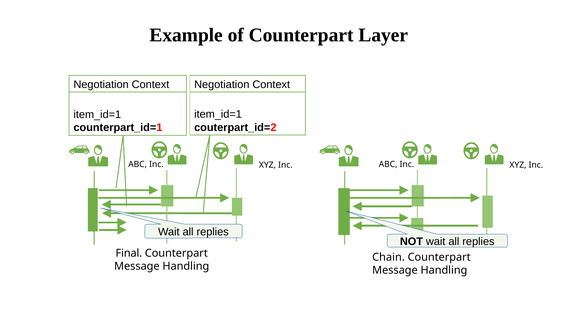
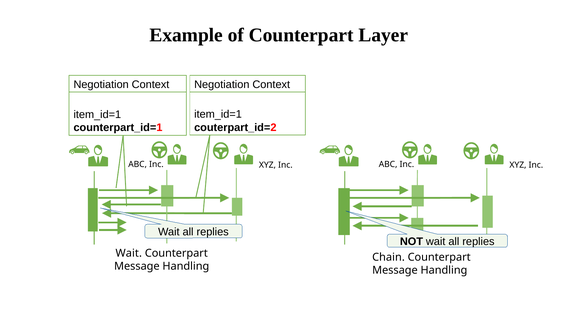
Final at (129, 253): Final -> Wait
